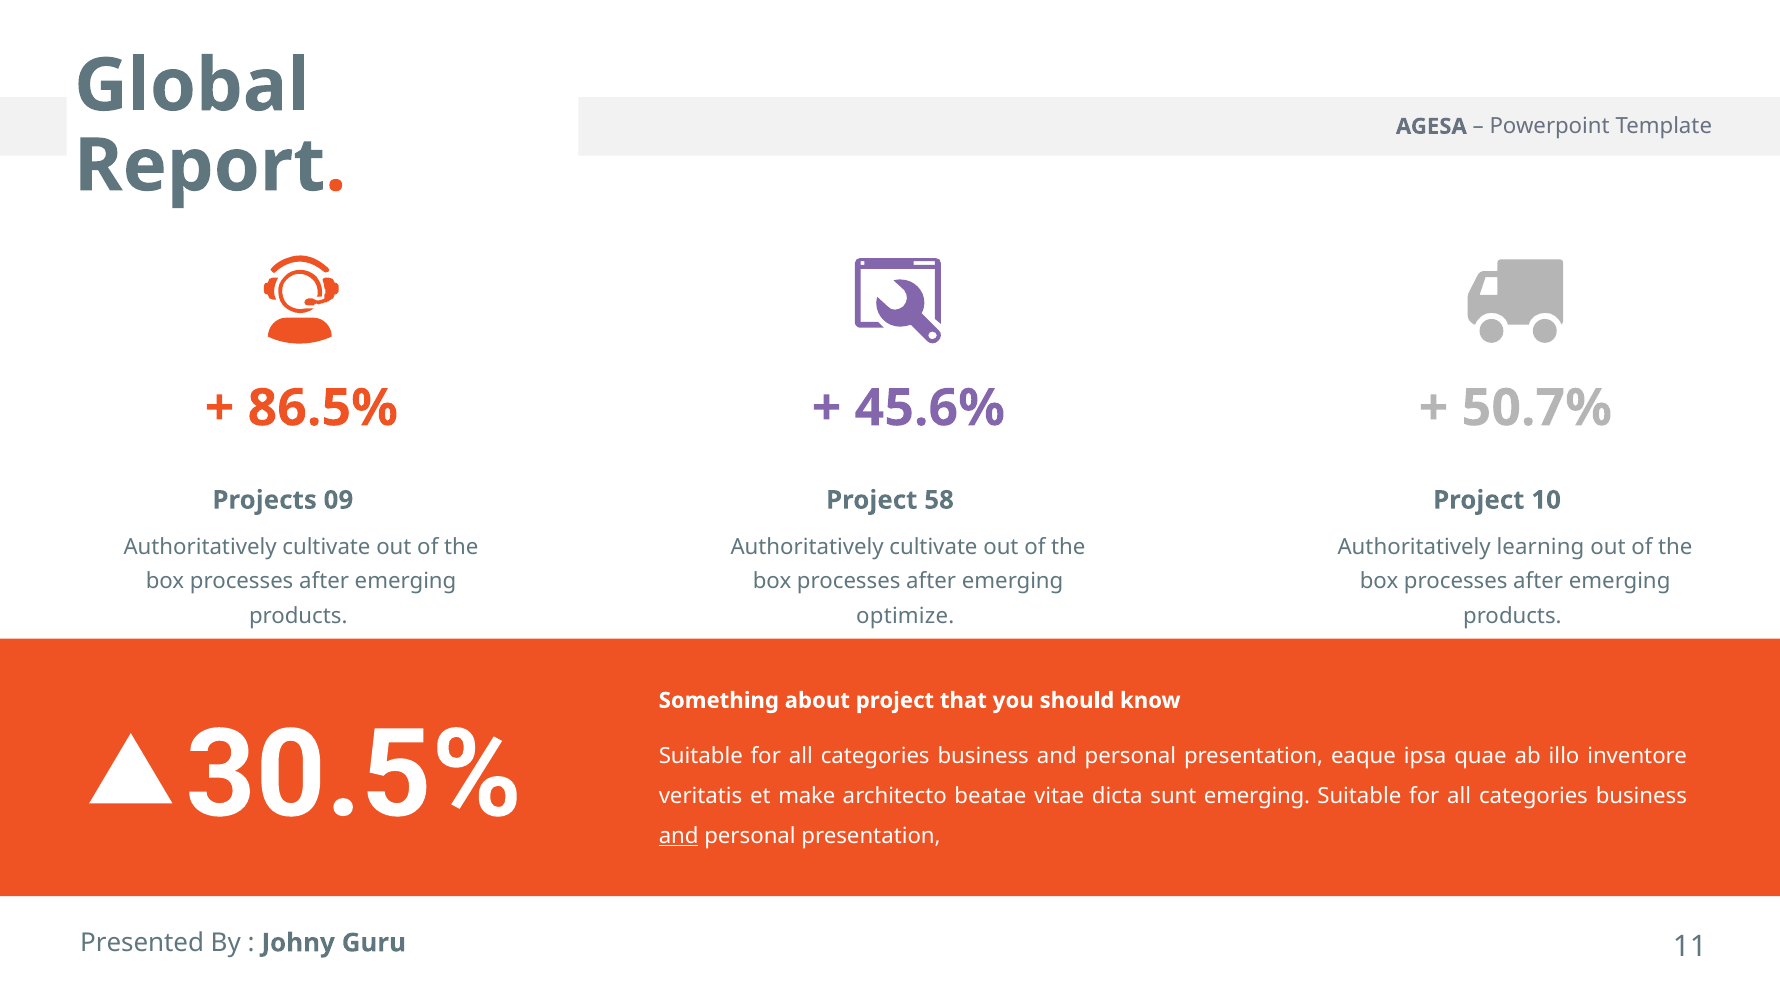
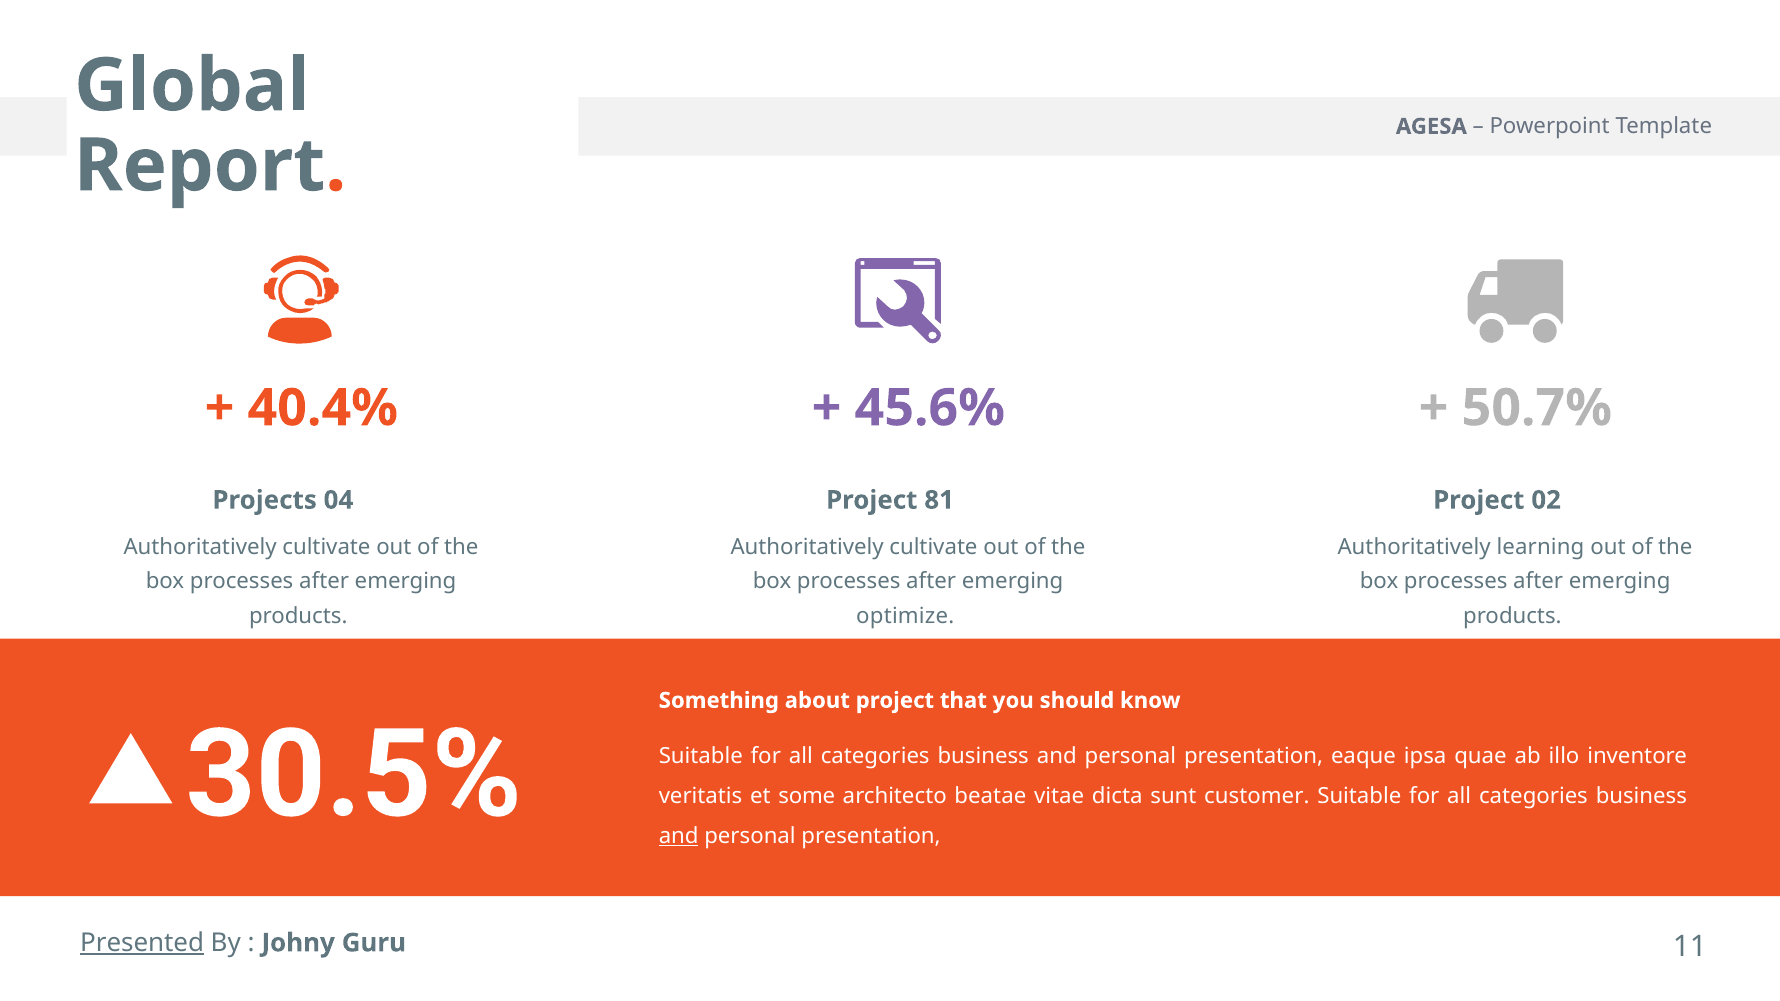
86.5%: 86.5% -> 40.4%
09: 09 -> 04
58: 58 -> 81
10: 10 -> 02
make: make -> some
sunt emerging: emerging -> customer
Presented underline: none -> present
